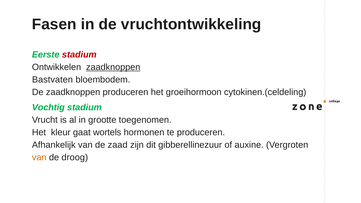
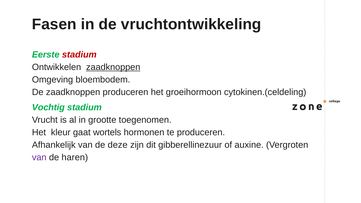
Bastvaten: Bastvaten -> Omgeving
zaad: zaad -> deze
van at (39, 157) colour: orange -> purple
droog: droog -> haren
